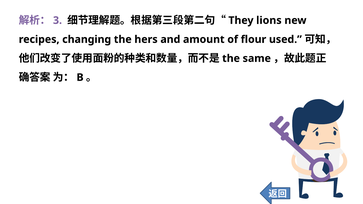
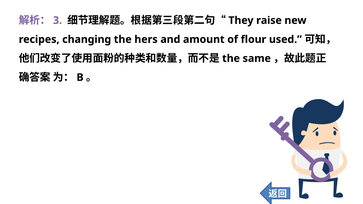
lions: lions -> raise
